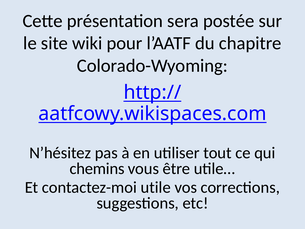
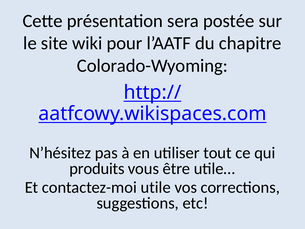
chemins: chemins -> produits
